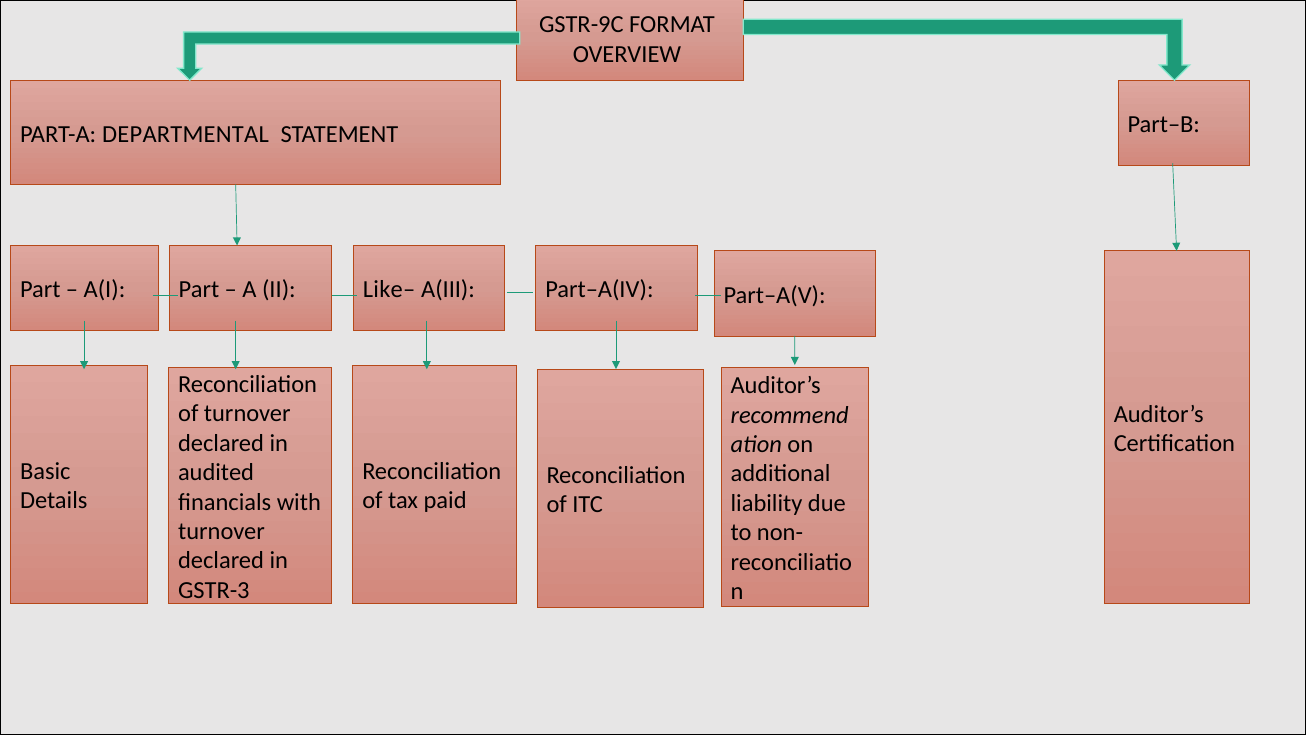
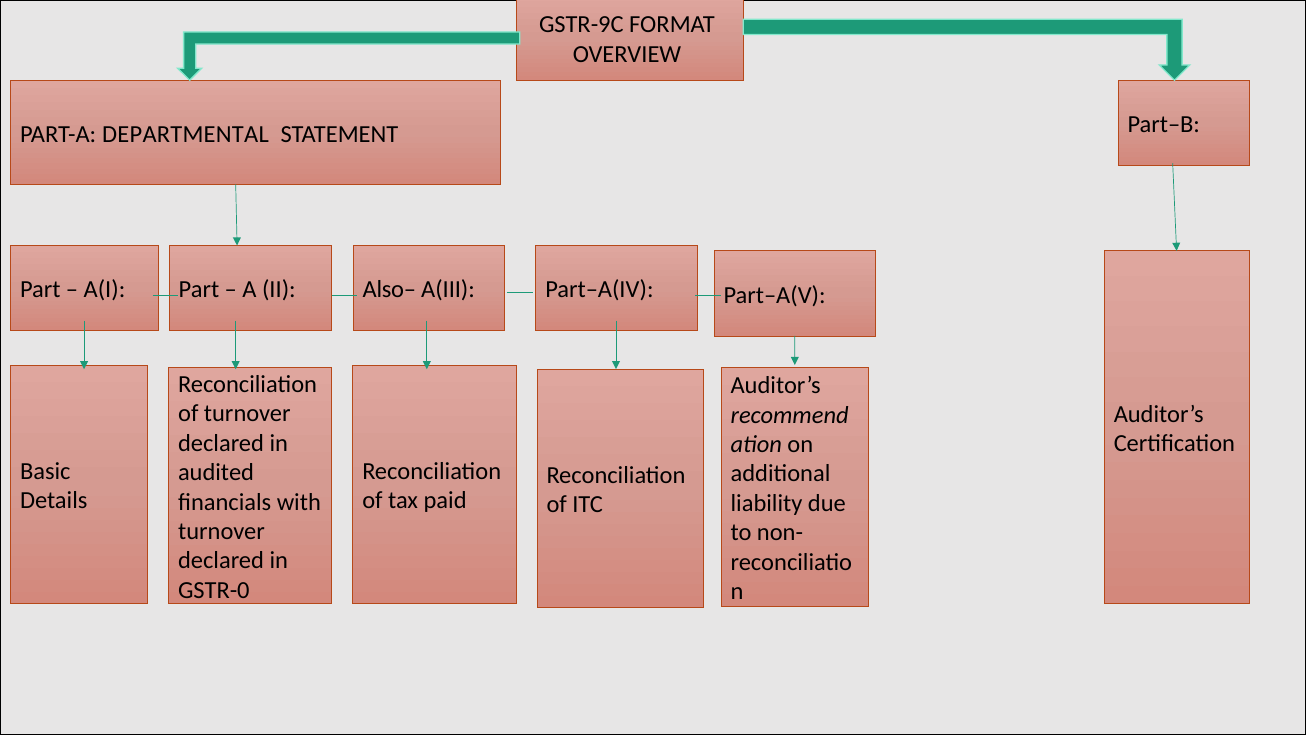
Like–: Like– -> Also–
GSTR-3: GSTR-3 -> GSTR-0
